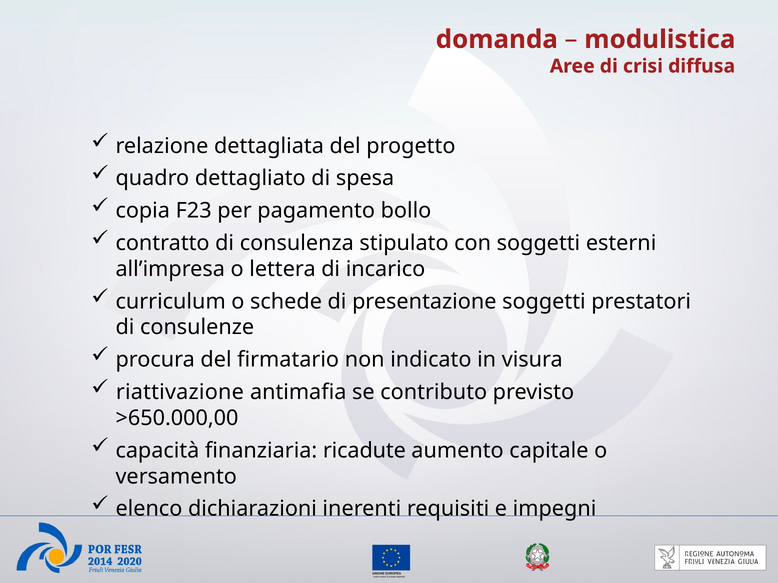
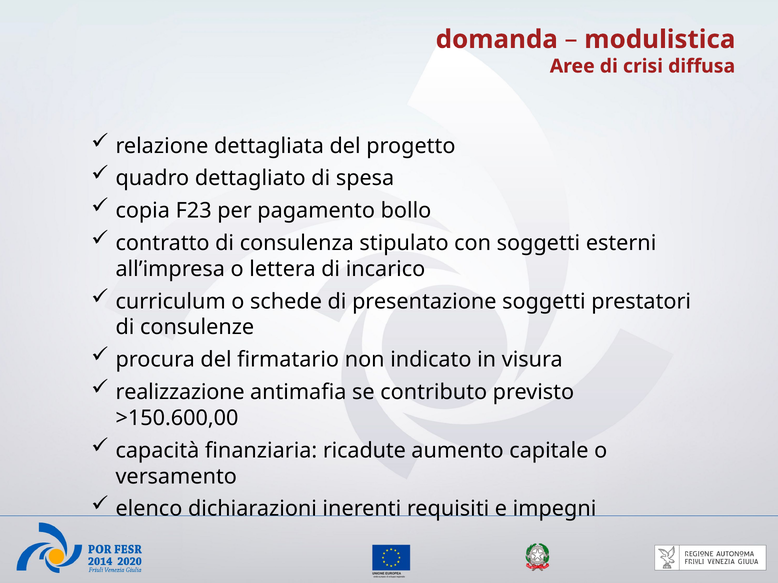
riattivazione: riattivazione -> realizzazione
>650.000,00: >650.000,00 -> >150.600,00
